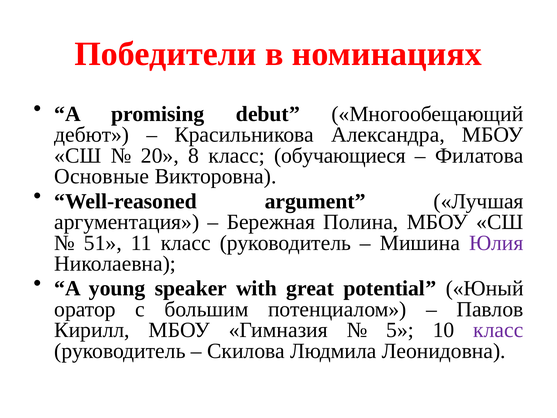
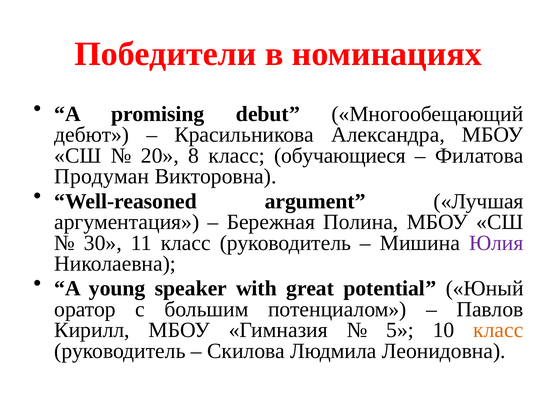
Основные: Основные -> Продуман
51: 51 -> 30
класс at (498, 330) colour: purple -> orange
